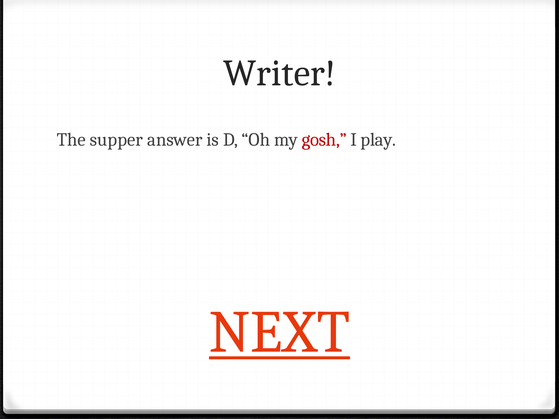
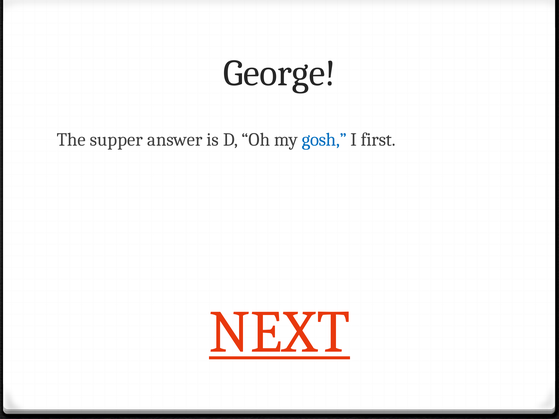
Writer: Writer -> George
gosh colour: red -> blue
play: play -> first
